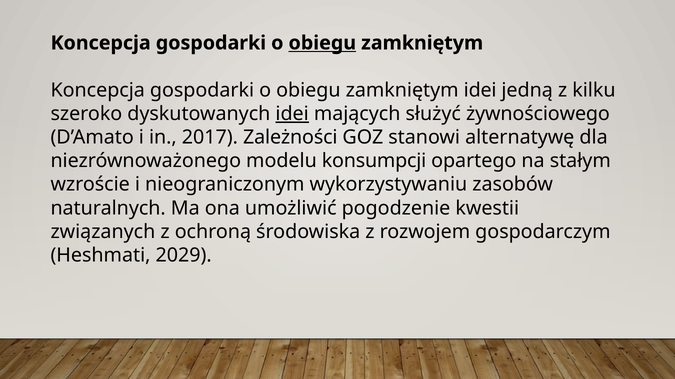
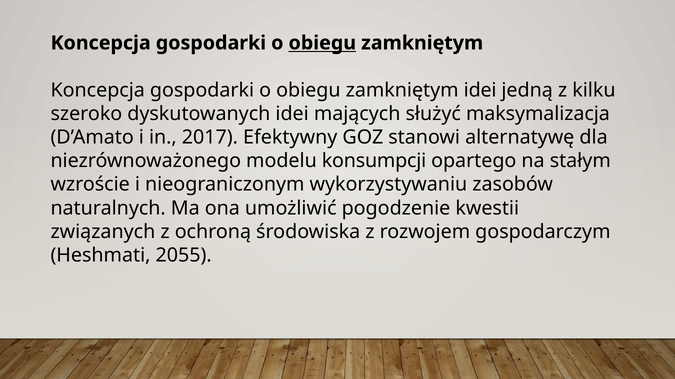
idei at (292, 114) underline: present -> none
żywnościowego: żywnościowego -> maksymalizacja
Zależności: Zależności -> Efektywny
2029: 2029 -> 2055
